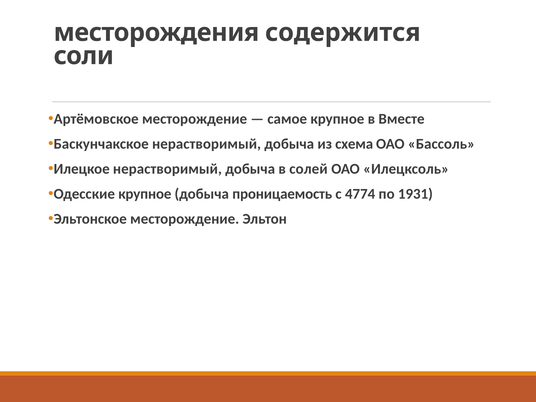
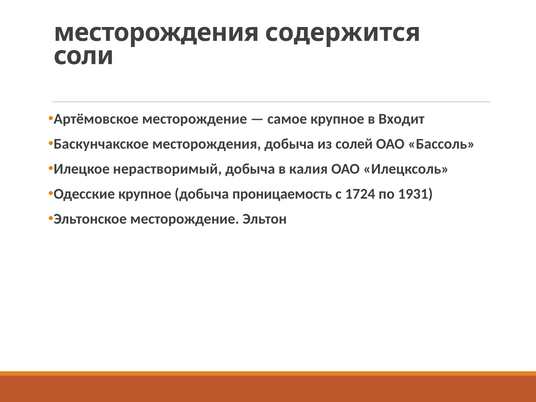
Вместе: Вместе -> Входит
Баскунчакское нерастворимый: нерастворимый -> месторождения
схема: схема -> солей
солей: солей -> калия
4774: 4774 -> 1724
